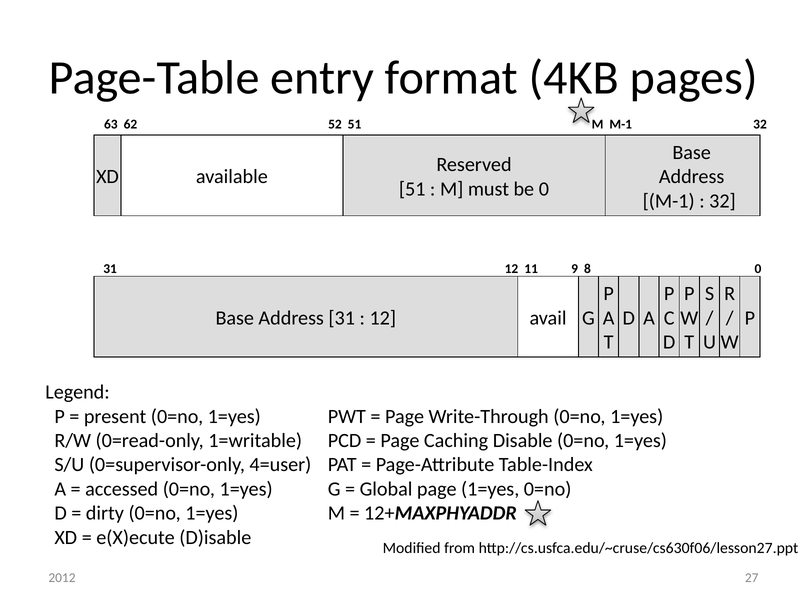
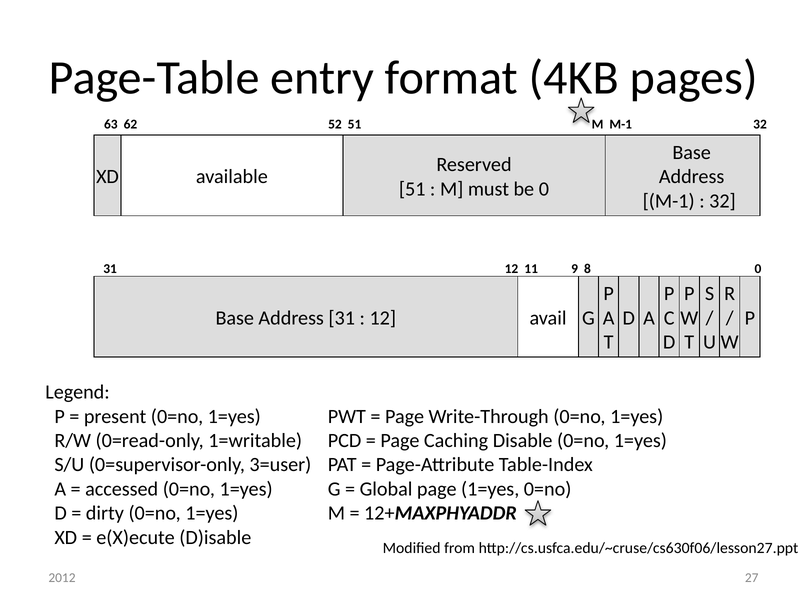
4=user: 4=user -> 3=user
